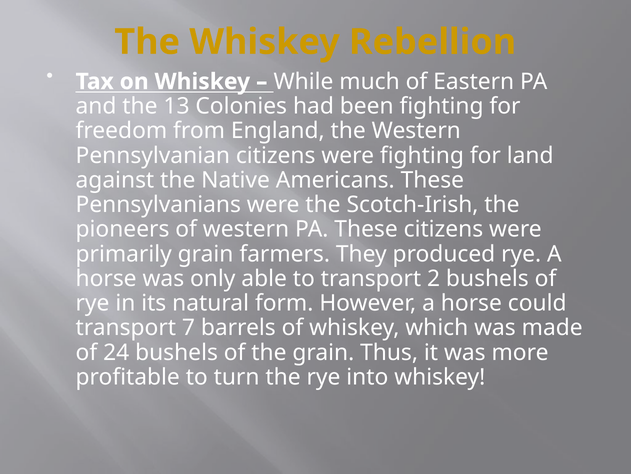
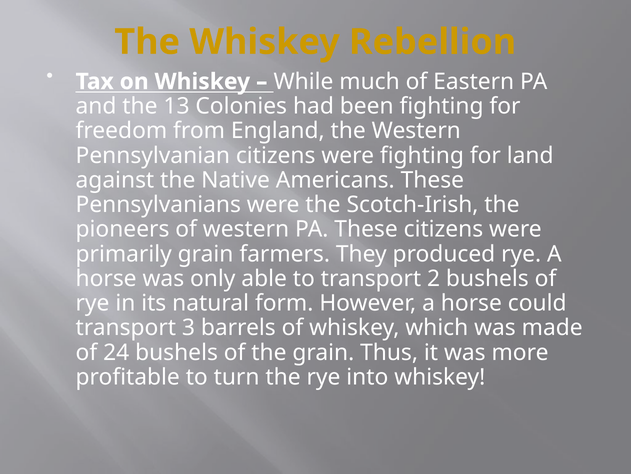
7: 7 -> 3
